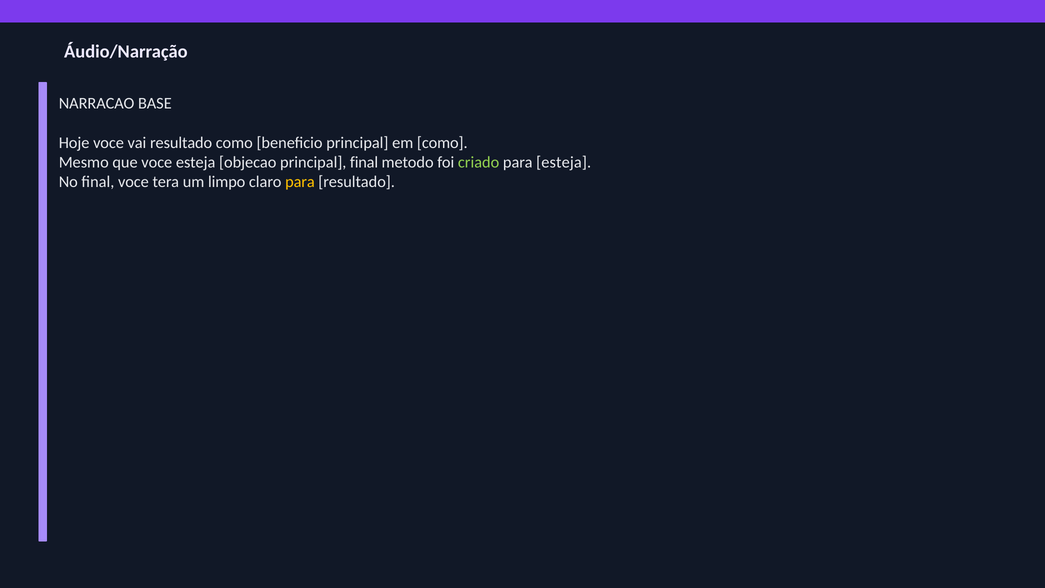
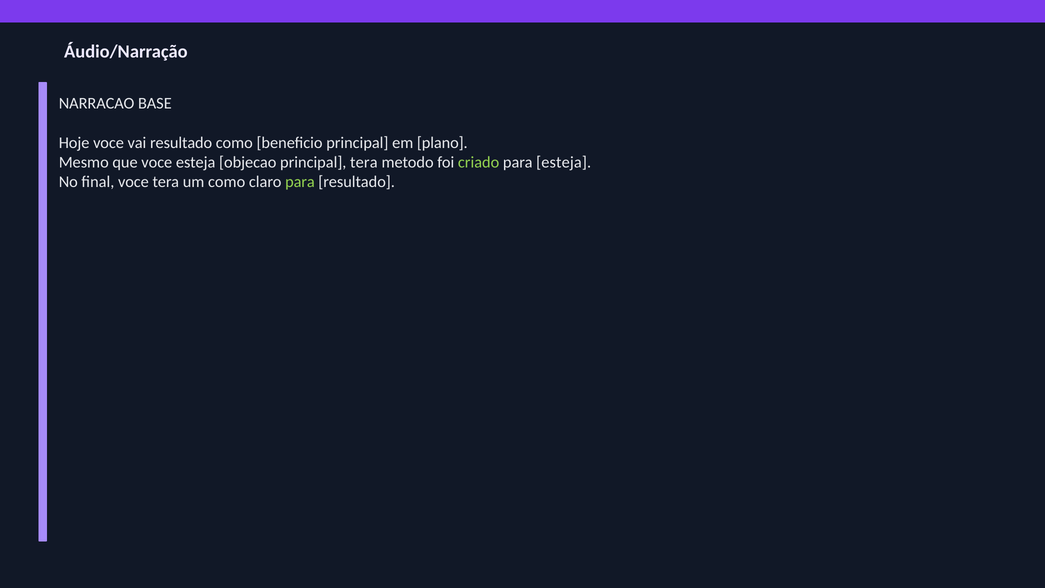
em como: como -> plano
principal final: final -> tera
um limpo: limpo -> como
para at (300, 182) colour: yellow -> light green
